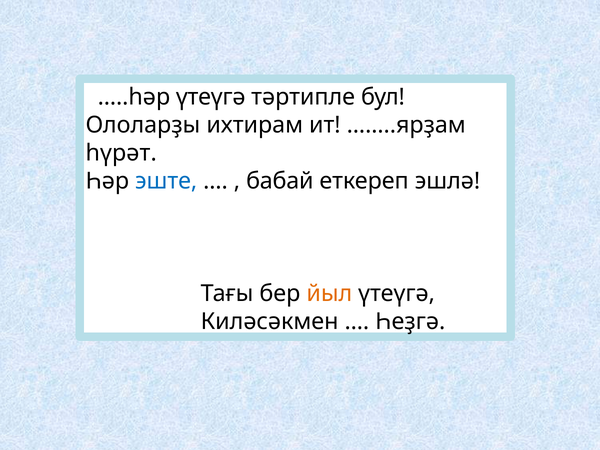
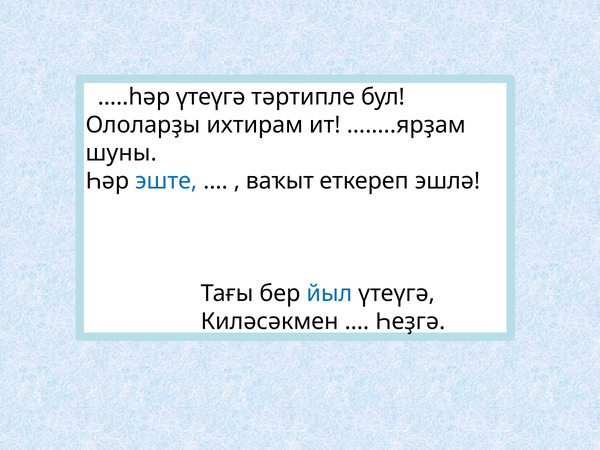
һүрәт: һүрәт -> шуны
бабай: бабай -> ваҡыт
йыл colour: orange -> blue
